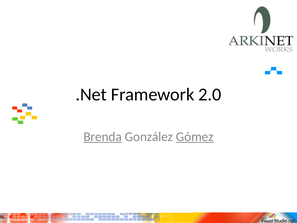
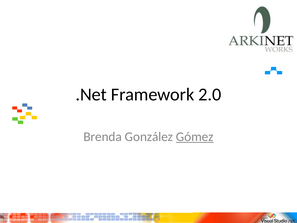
Brenda underline: present -> none
